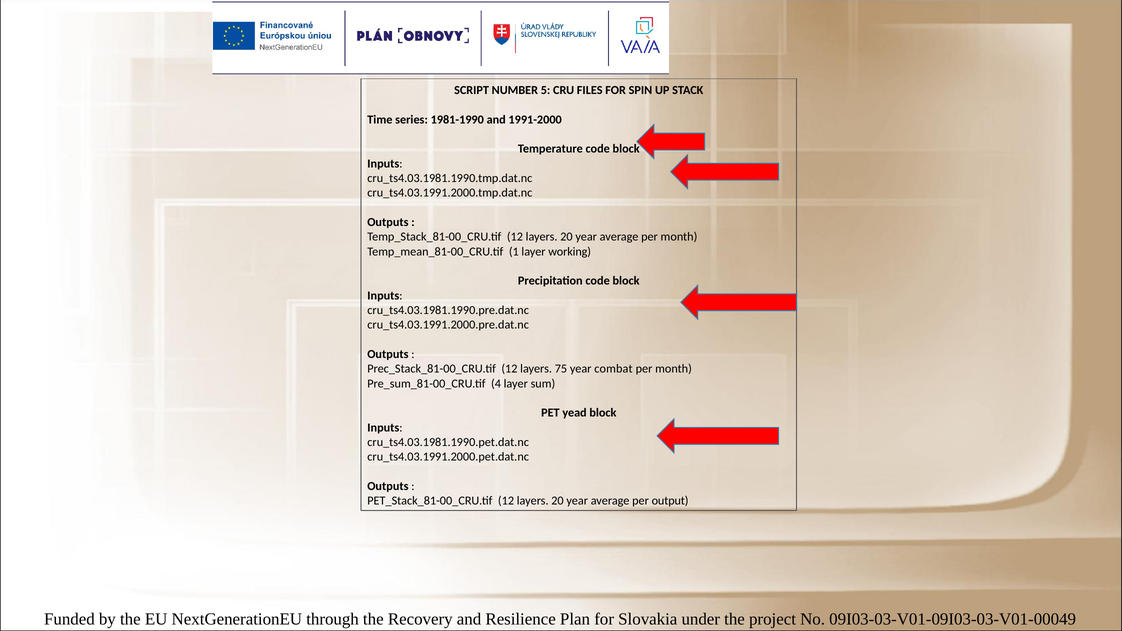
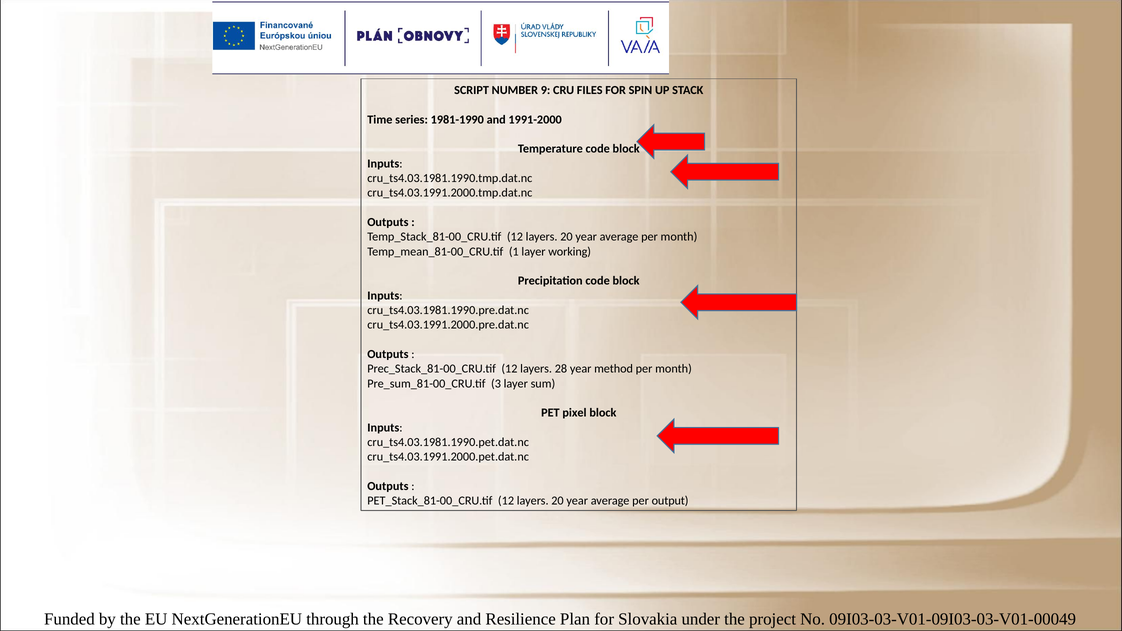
5: 5 -> 9
75: 75 -> 28
combat: combat -> method
4: 4 -> 3
yead: yead -> pixel
